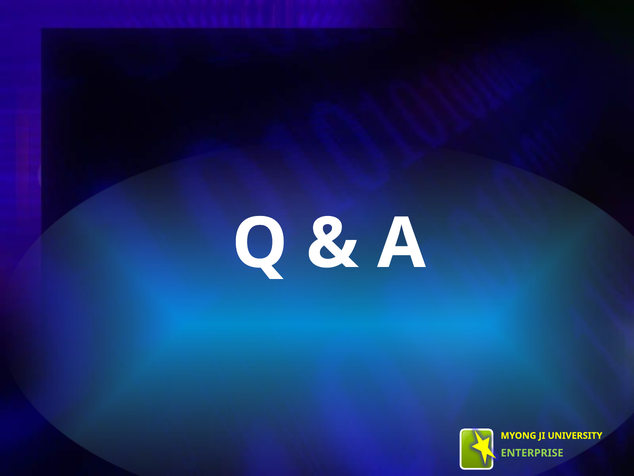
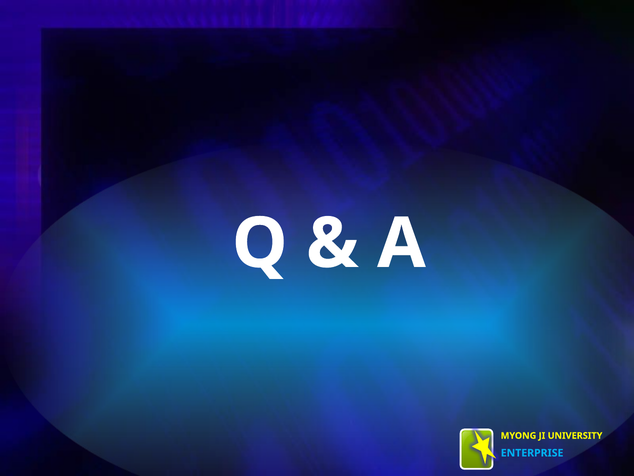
ENTERPRISE colour: light green -> light blue
